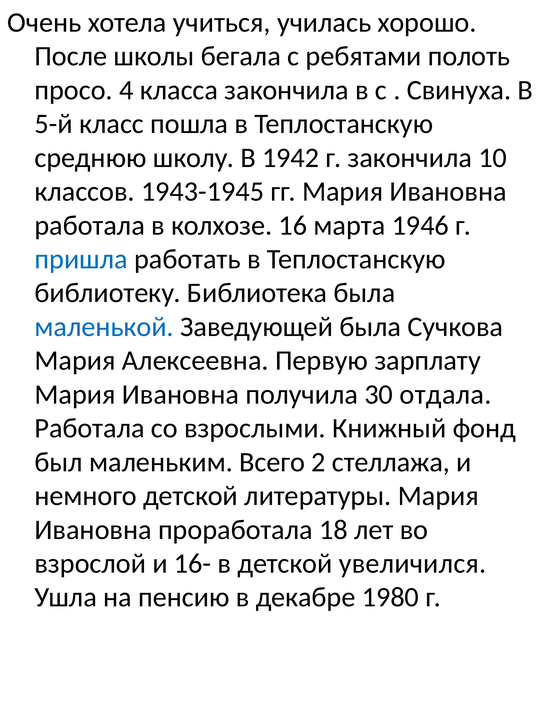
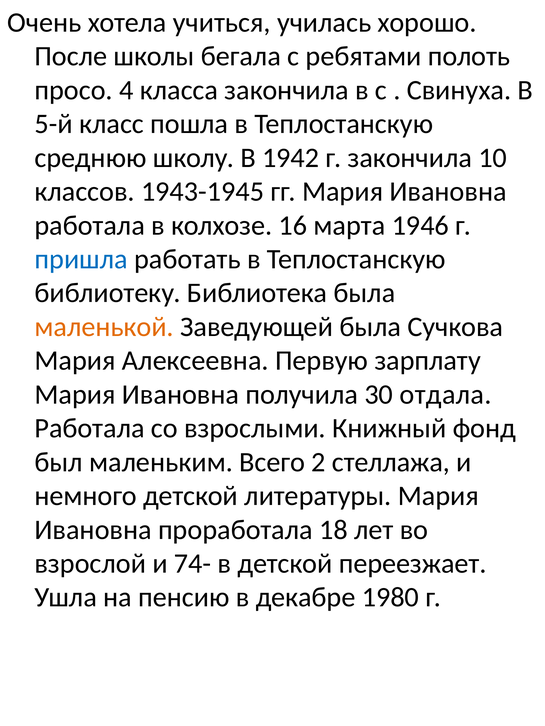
маленькой colour: blue -> orange
16-: 16- -> 74-
увеличился: увеличился -> переезжает
